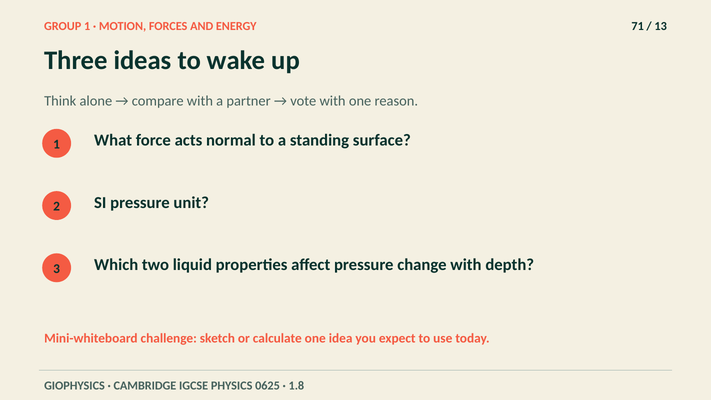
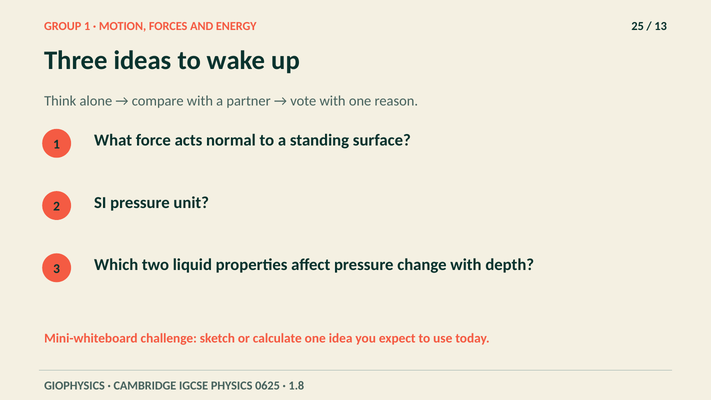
71: 71 -> 25
